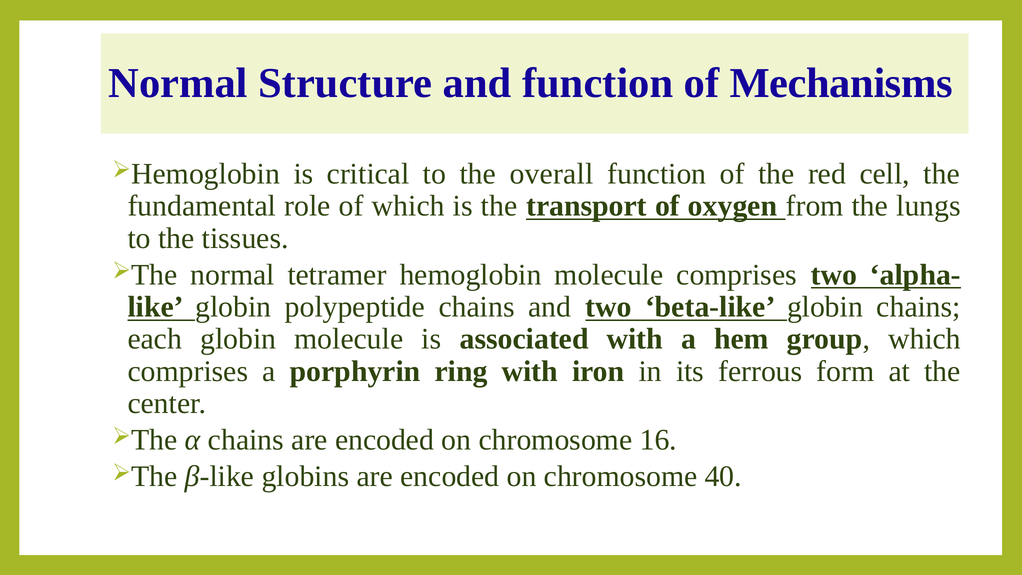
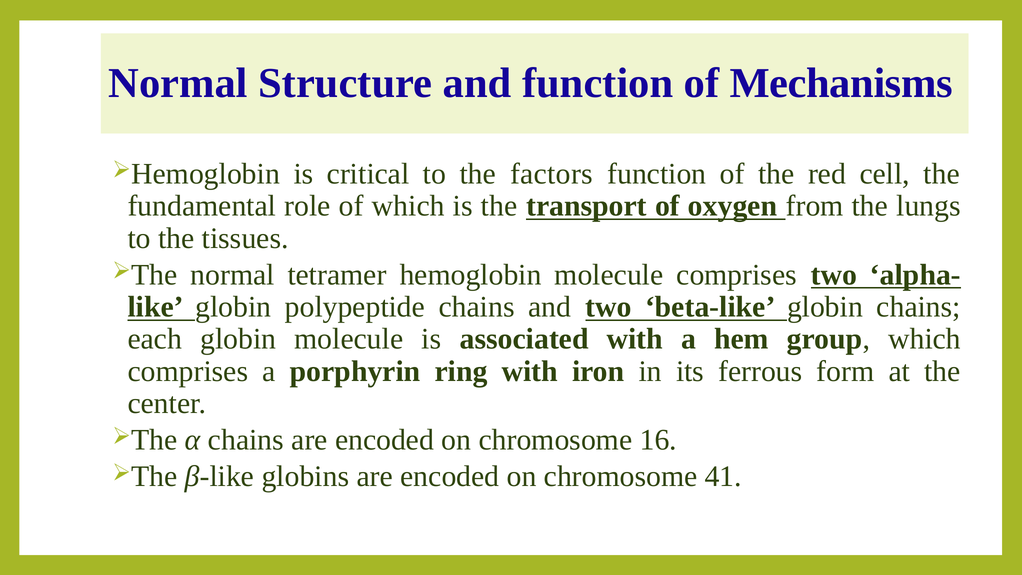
overall: overall -> factors
40: 40 -> 41
